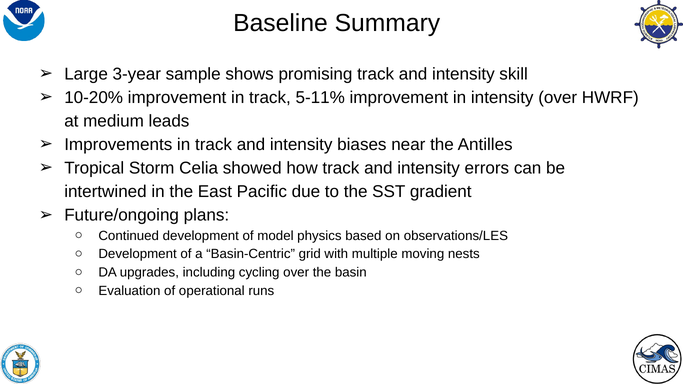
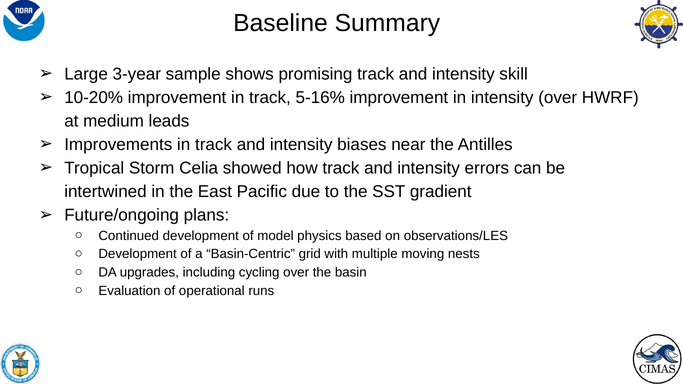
5-11%: 5-11% -> 5-16%
